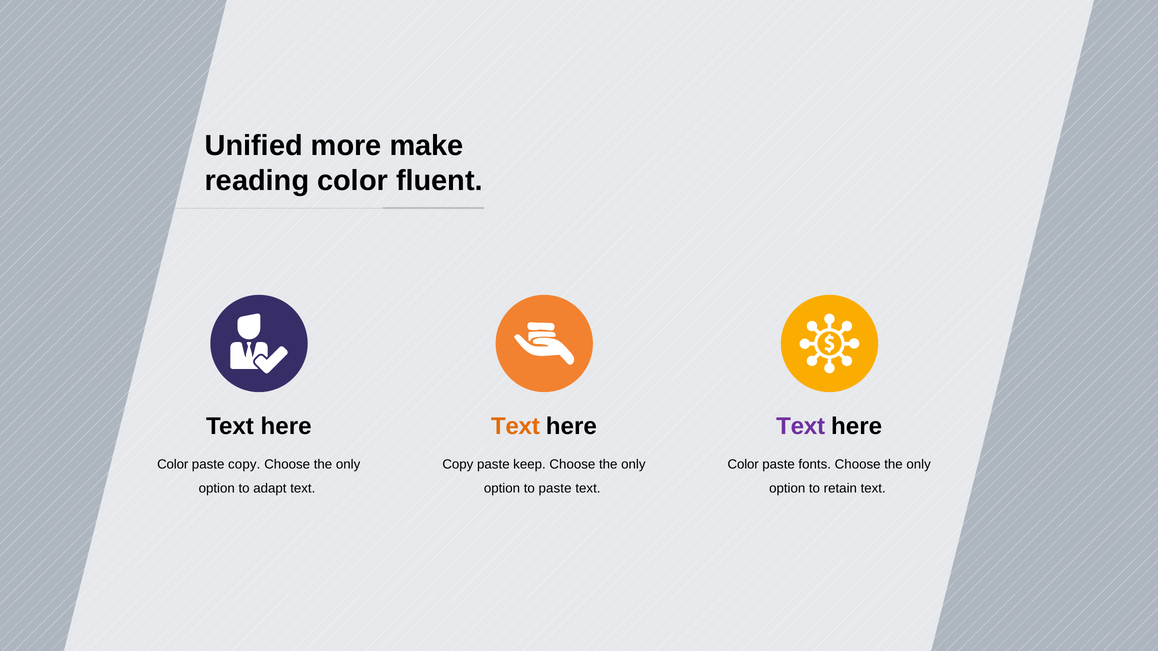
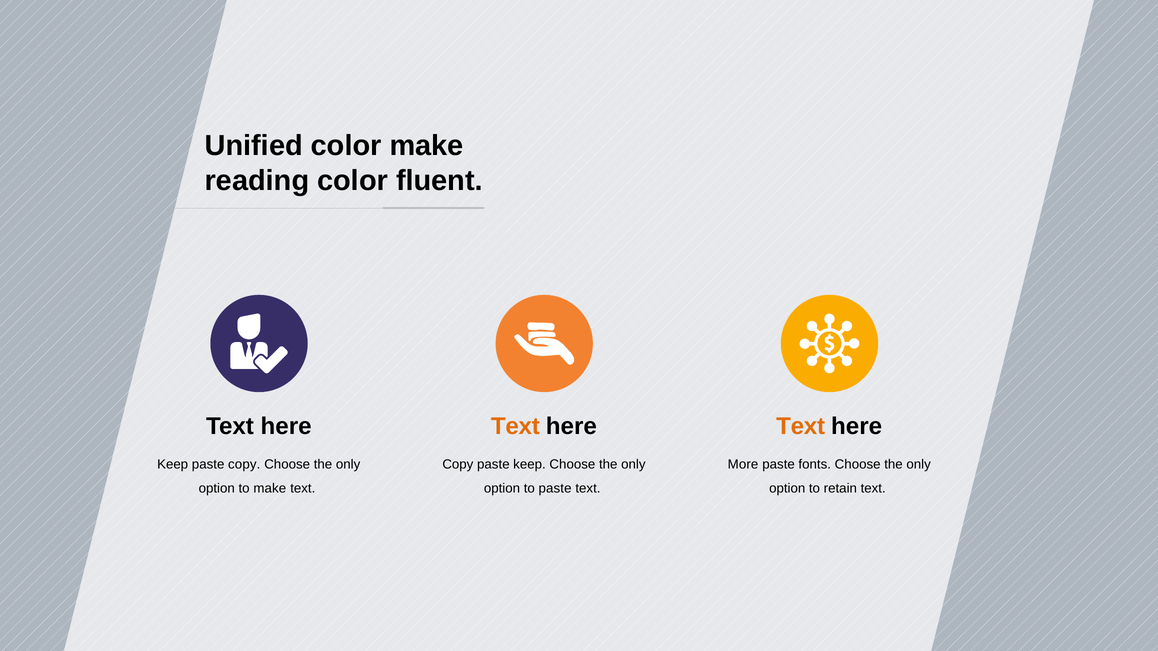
Unified more: more -> color
Text at (801, 426) colour: purple -> orange
Color at (173, 464): Color -> Keep
Color at (743, 464): Color -> More
to adapt: adapt -> make
